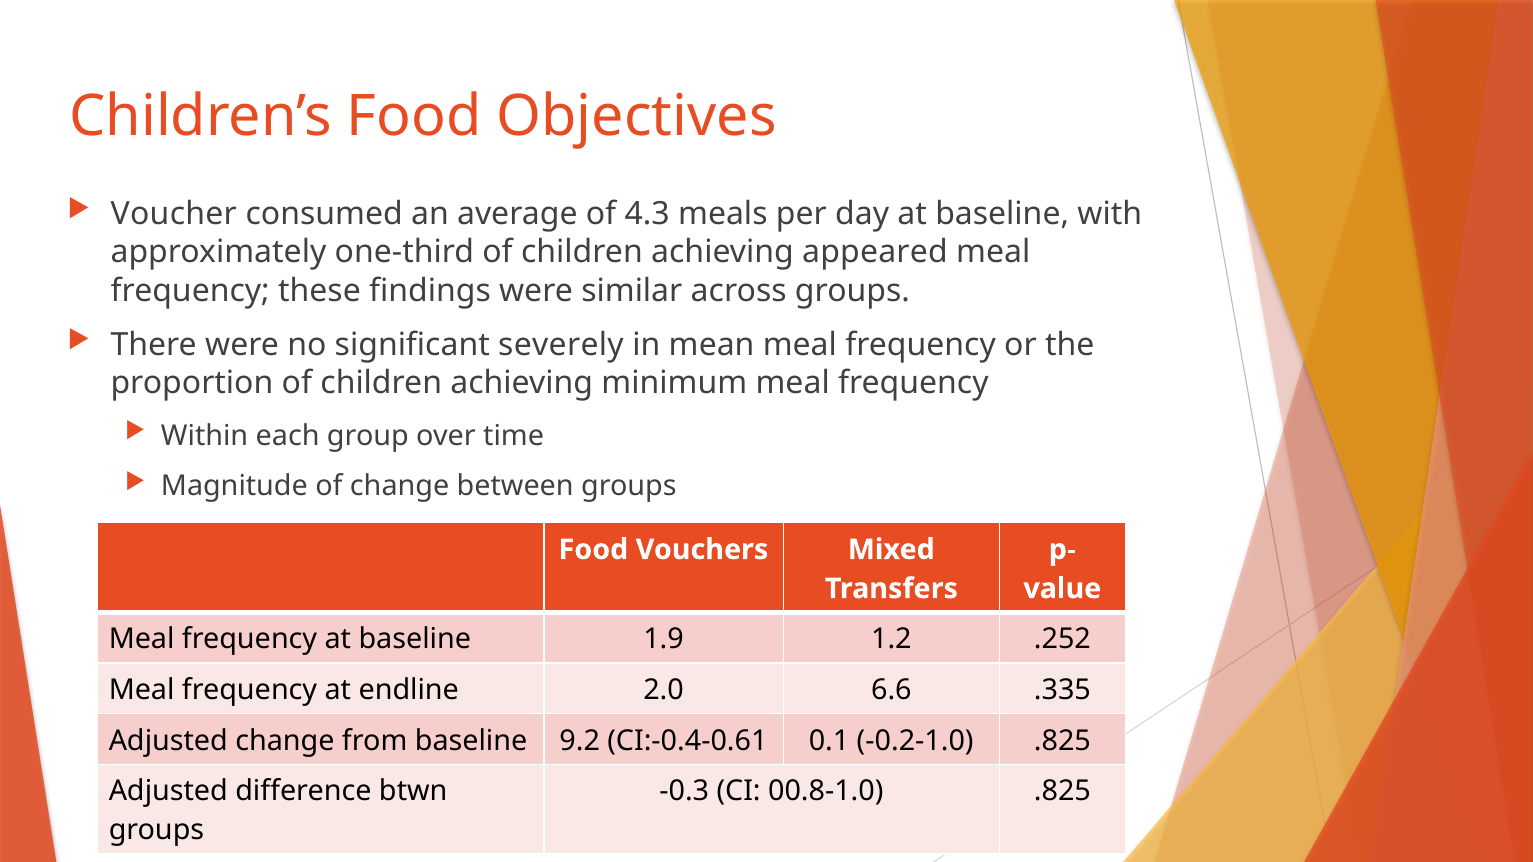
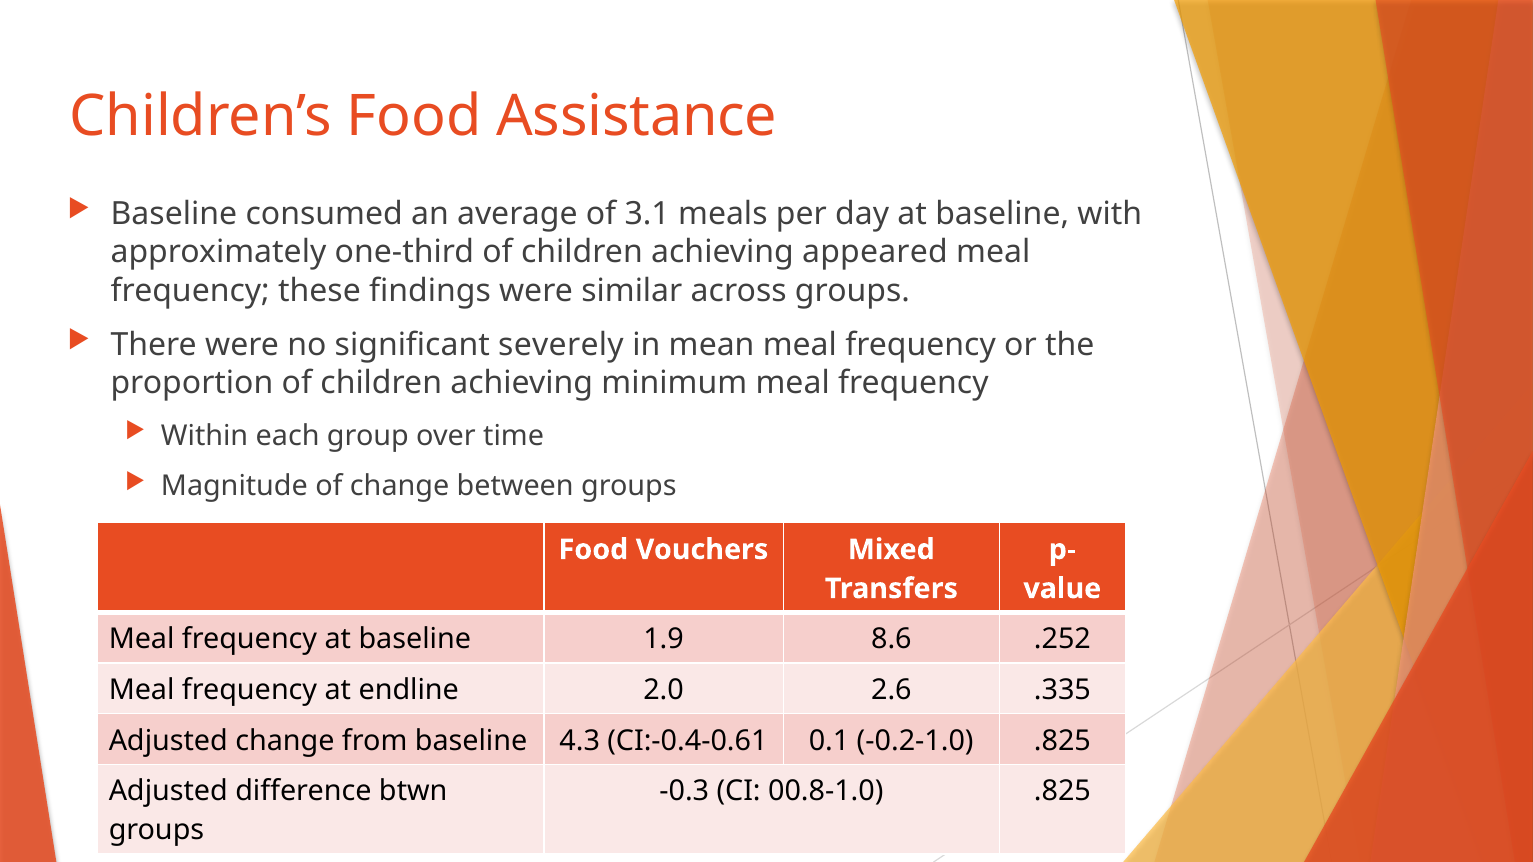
Objectives: Objectives -> Assistance
Voucher at (174, 214): Voucher -> Baseline
4.3: 4.3 -> 3.1
1.2: 1.2 -> 8.6
6.6: 6.6 -> 2.6
9.2: 9.2 -> 4.3
